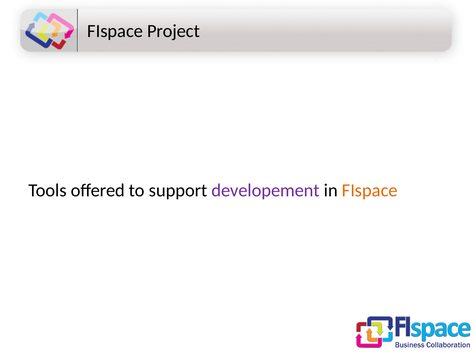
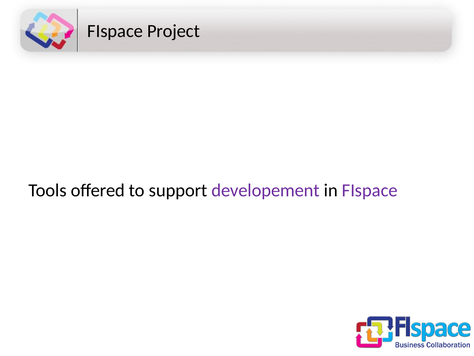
FIspace at (370, 190) colour: orange -> purple
